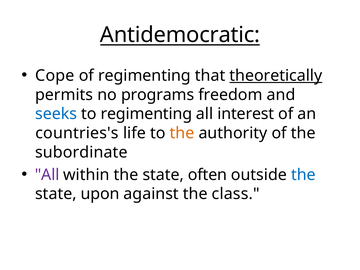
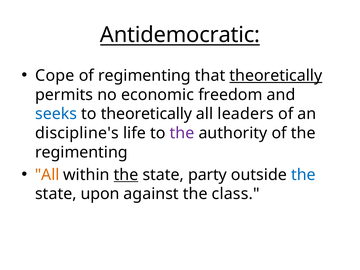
programs: programs -> economic
to regimenting: regimenting -> theoretically
interest: interest -> leaders
countries's: countries's -> discipline's
the at (182, 133) colour: orange -> purple
subordinate at (81, 152): subordinate -> regimenting
All at (47, 175) colour: purple -> orange
the at (126, 175) underline: none -> present
often: often -> party
